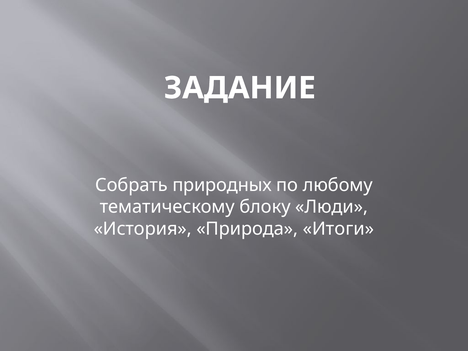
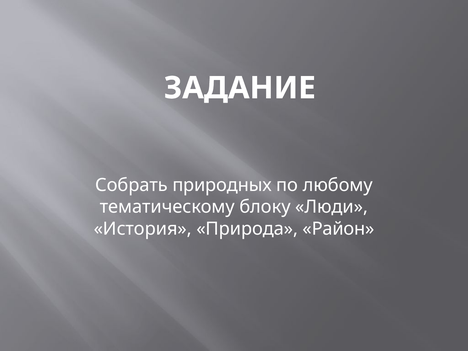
Итоги: Итоги -> Район
